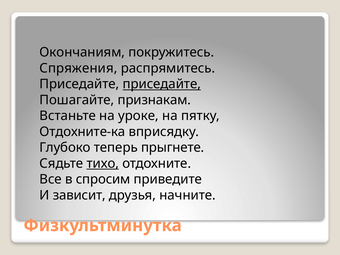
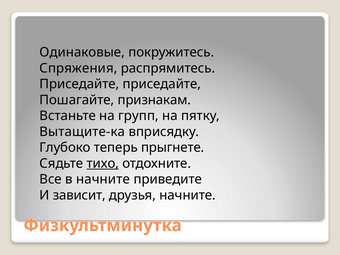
Окончаниям: Окончаниям -> Одинаковые
приседайте at (162, 84) underline: present -> none
уроке: уроке -> групп
Отдохните-ка: Отдохните-ка -> Вытащите-ка
в спросим: спросим -> начните
